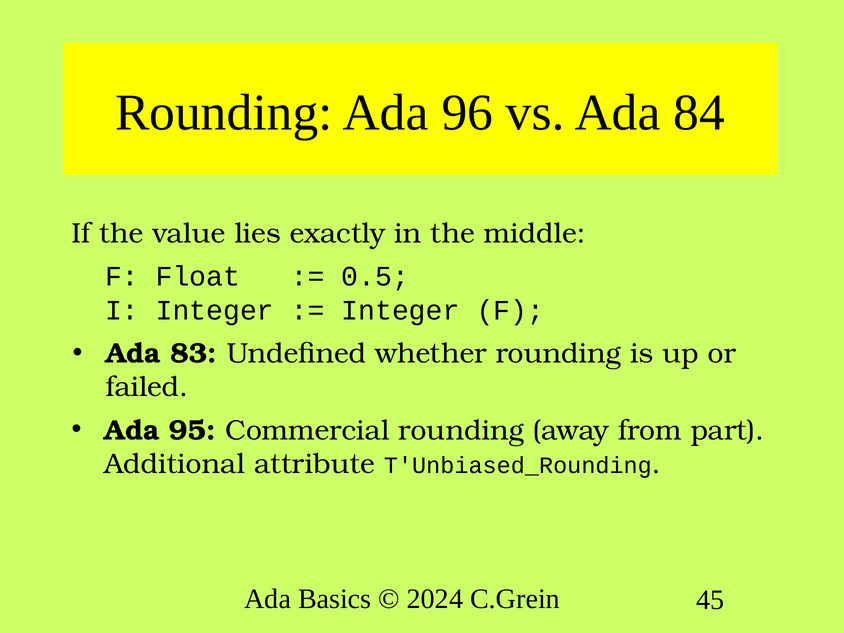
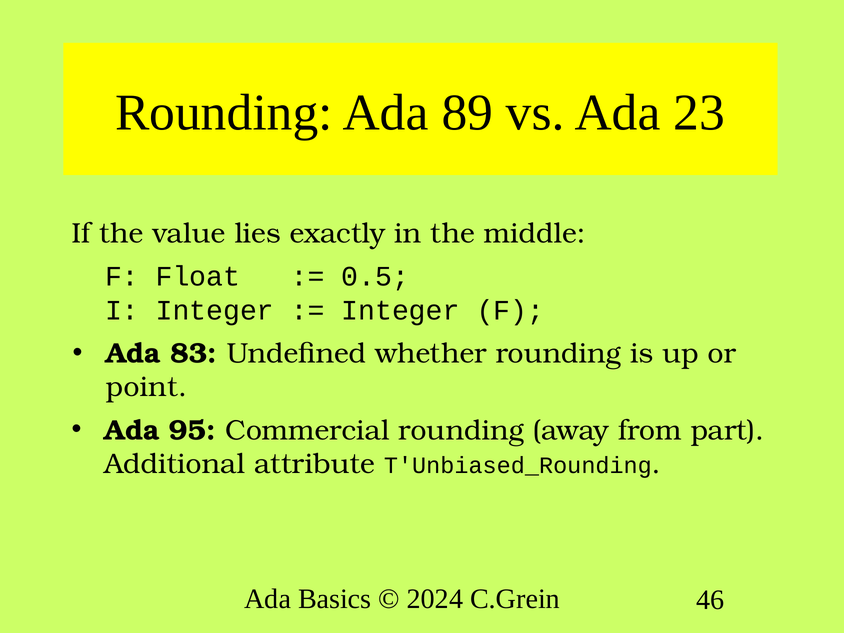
96: 96 -> 89
84: 84 -> 23
failed: failed -> point
45: 45 -> 46
